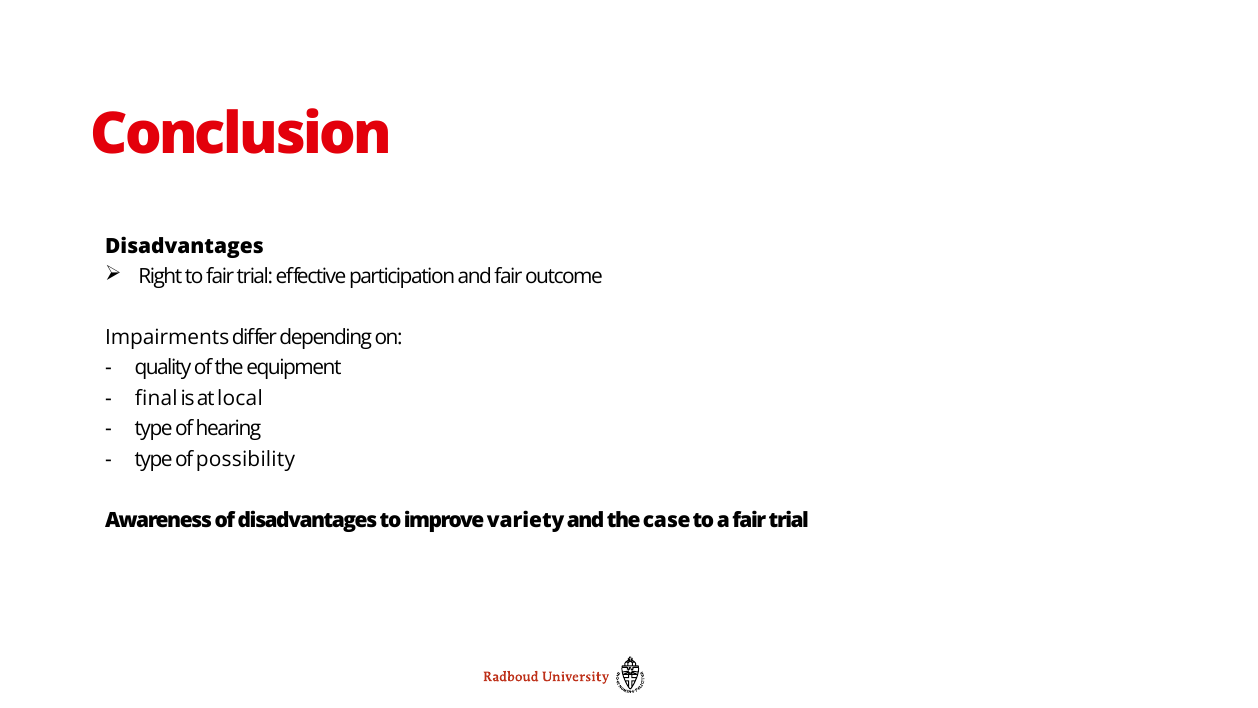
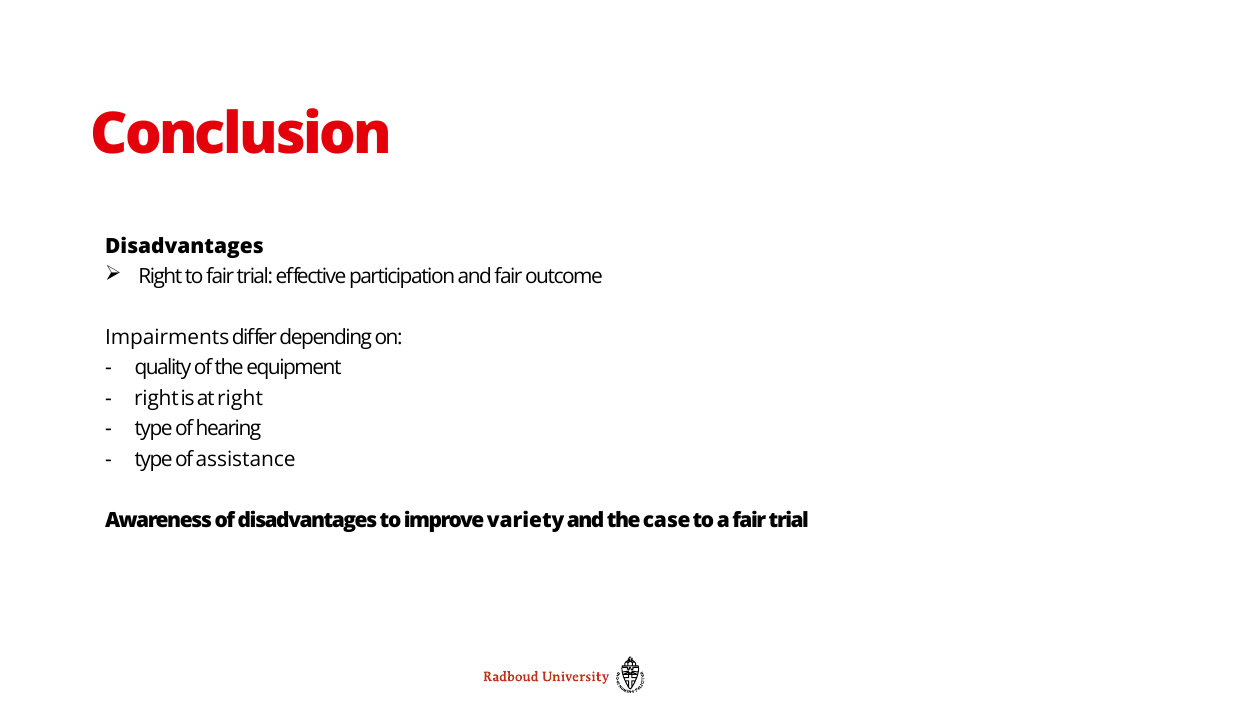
final at (156, 398): final -> right
at local: local -> right
possibility: possibility -> assistance
